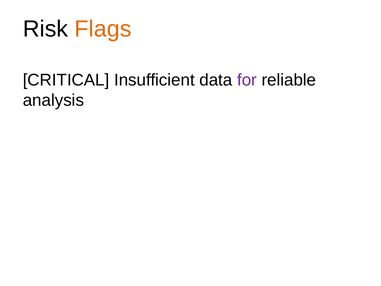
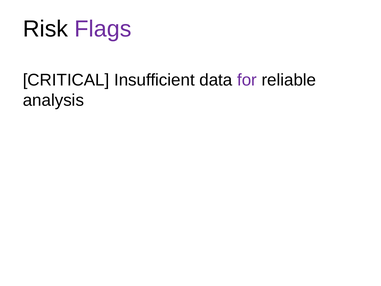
Flags colour: orange -> purple
